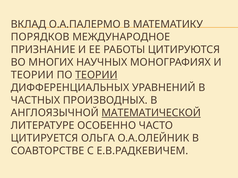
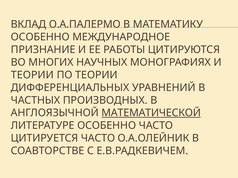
ПОРЯДКОВ at (40, 37): ПОРЯДКОВ -> ОСОБЕННО
ТЕОРИИ at (96, 75) underline: present -> none
ЦИТИРУЕТСЯ ОЛЬГА: ОЛЬГА -> ЧАСТО
